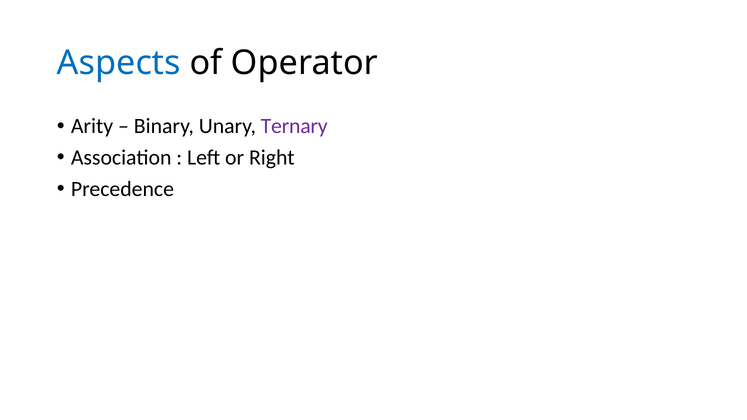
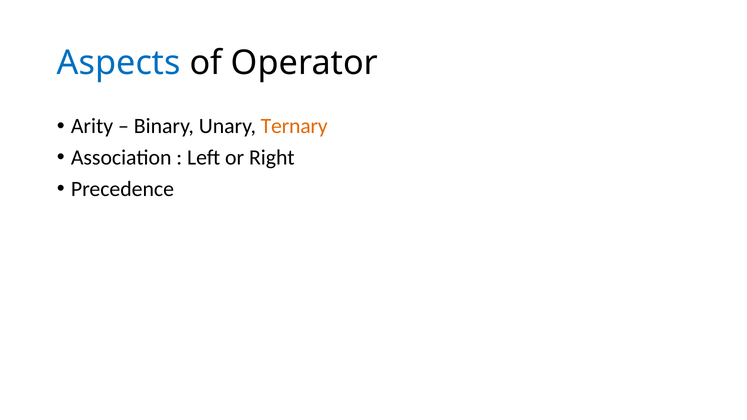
Ternary colour: purple -> orange
